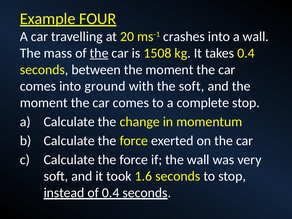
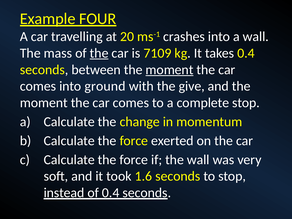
1508: 1508 -> 7109
moment at (170, 70) underline: none -> present
the soft: soft -> give
